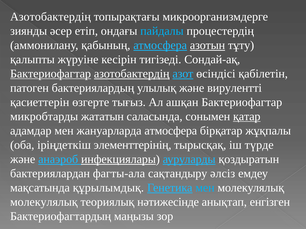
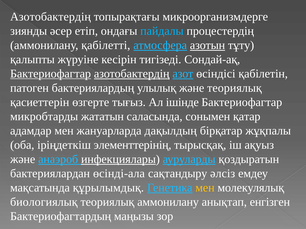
қабының: қабының -> қабілетті
және вирулентті: вирулентті -> теориялық
ашқан: ашқан -> ішінде
қатар underline: present -> none
жануарларда атмосфера: атмосфера -> дақылдың
түрде: түрде -> ақуыз
фагты-ала: фагты-ала -> өсінді-ала
мен at (205, 188) colour: light blue -> yellow
молекулялық at (44, 202): молекулялық -> биологиялық
теориялық нәтижесінде: нәтижесінде -> аммонилану
